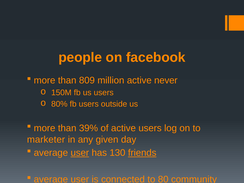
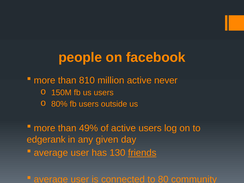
809: 809 -> 810
39%: 39% -> 49%
marketer: marketer -> edgerank
user at (80, 153) underline: present -> none
